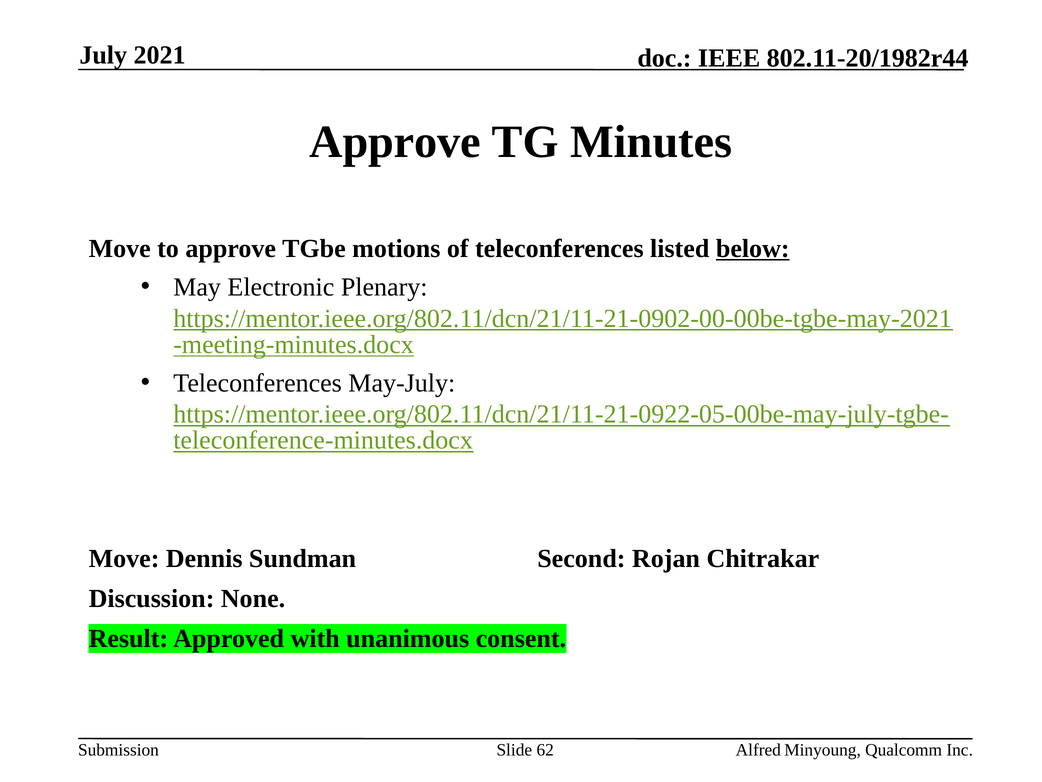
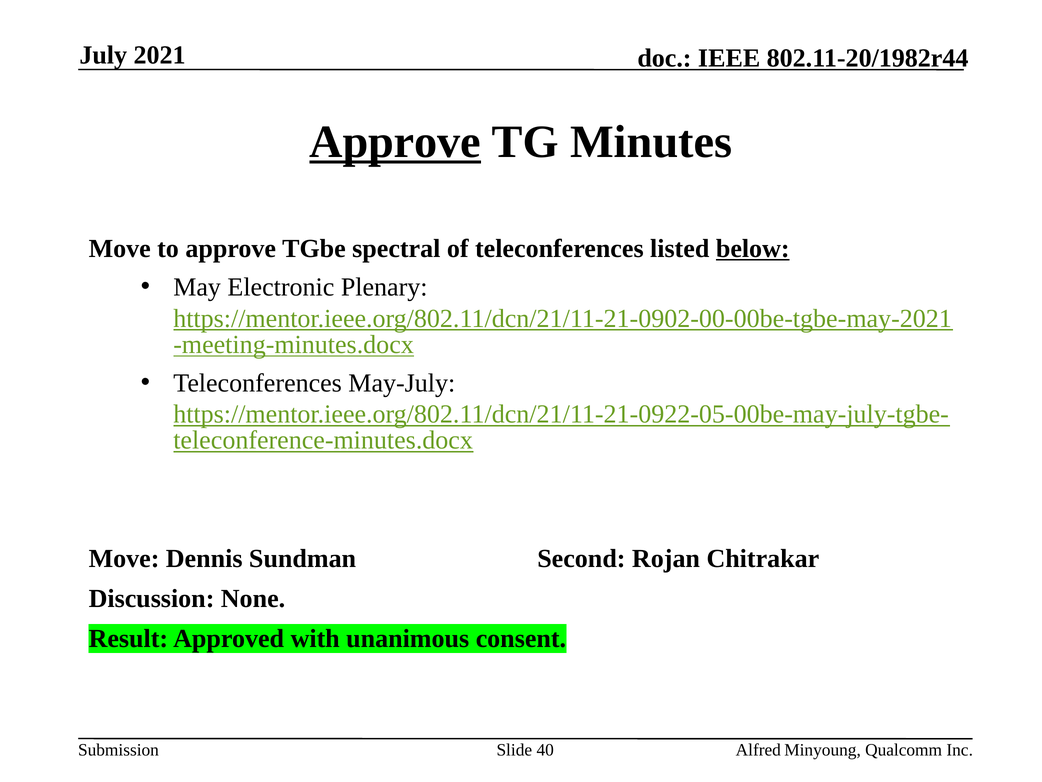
Approve at (395, 142) underline: none -> present
motions: motions -> spectral
62: 62 -> 40
